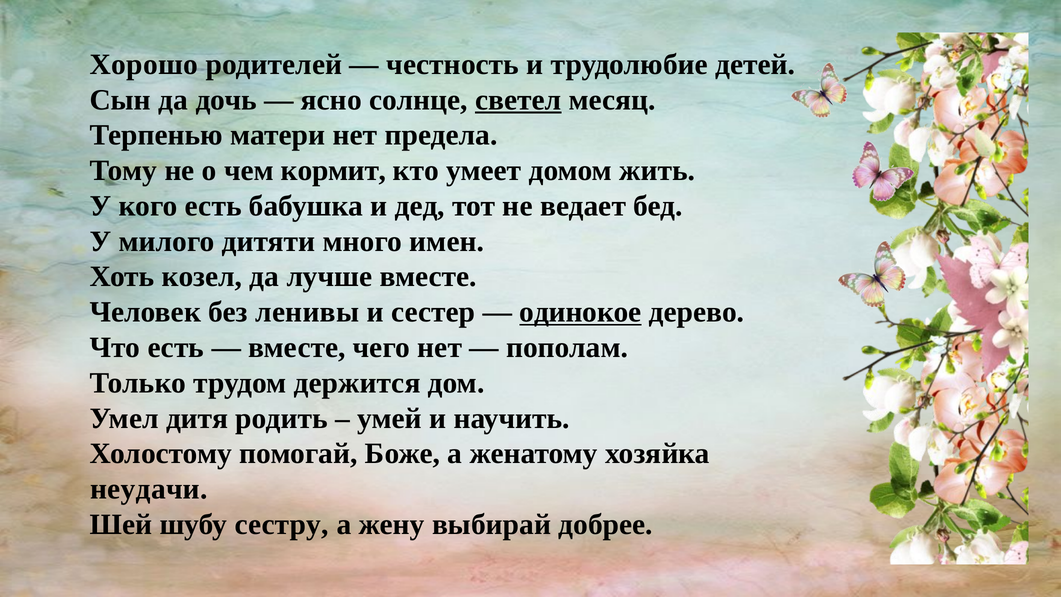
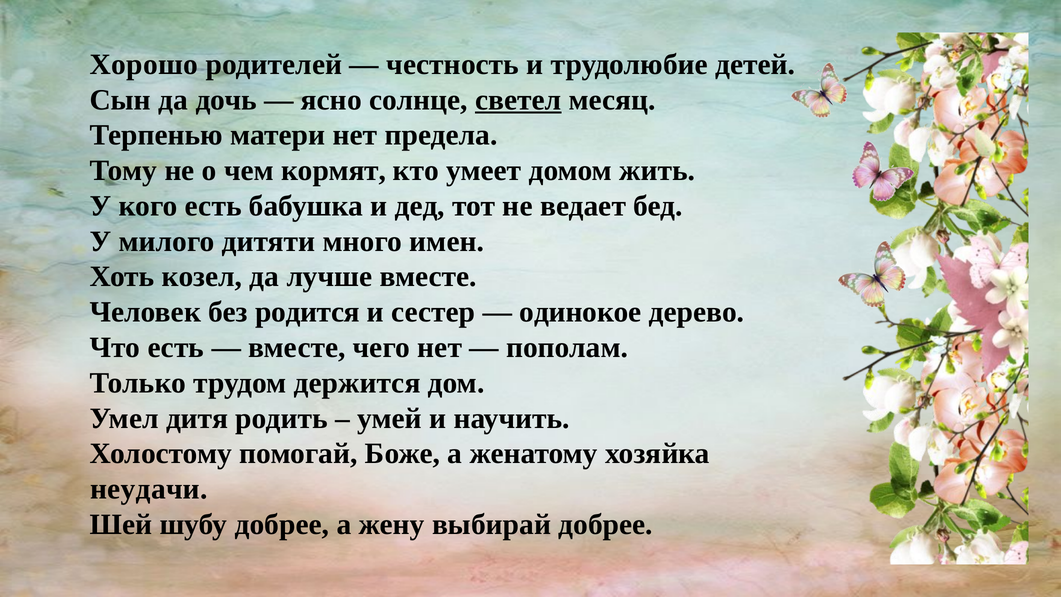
кормит: кормит -> кормят
ленивы: ленивы -> родится
одинокое underline: present -> none
шубу сестру: сестру -> добрее
